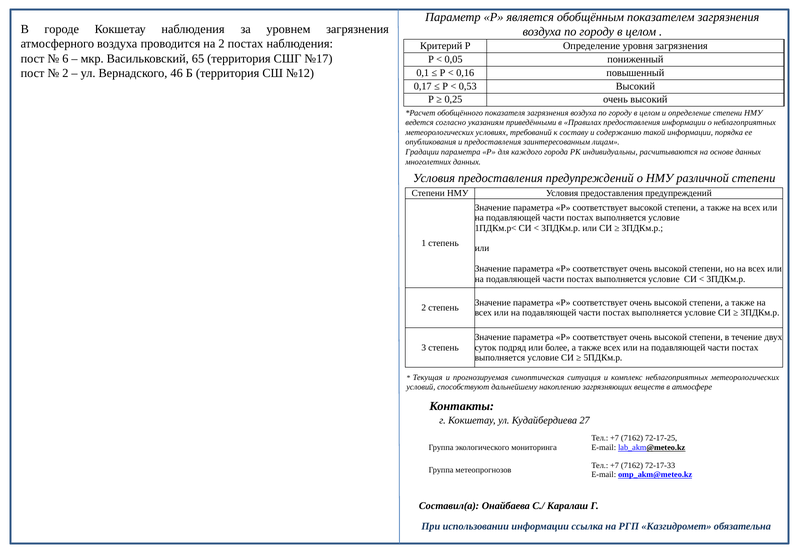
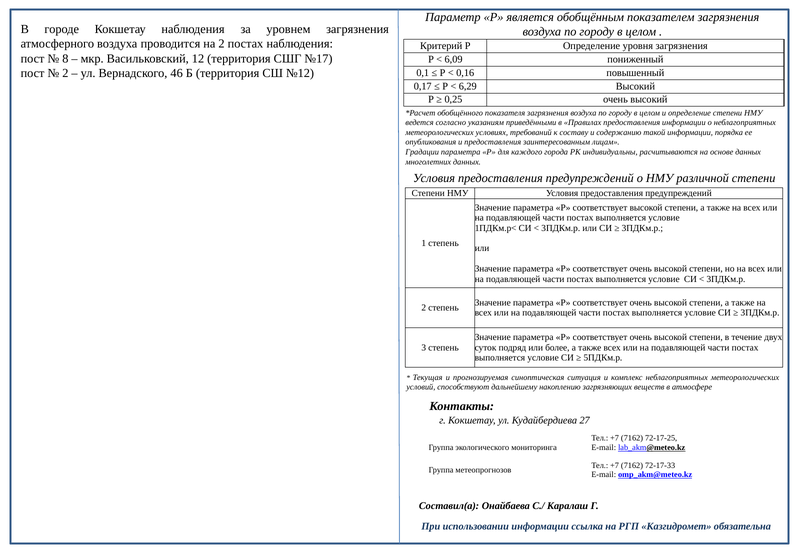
6: 6 -> 8
65: 65 -> 12
0,05: 0,05 -> 6,09
0,53: 0,53 -> 6,29
